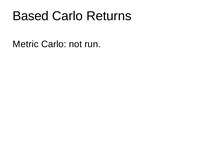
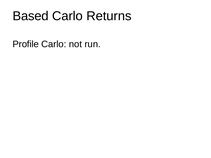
Metric: Metric -> Profile
